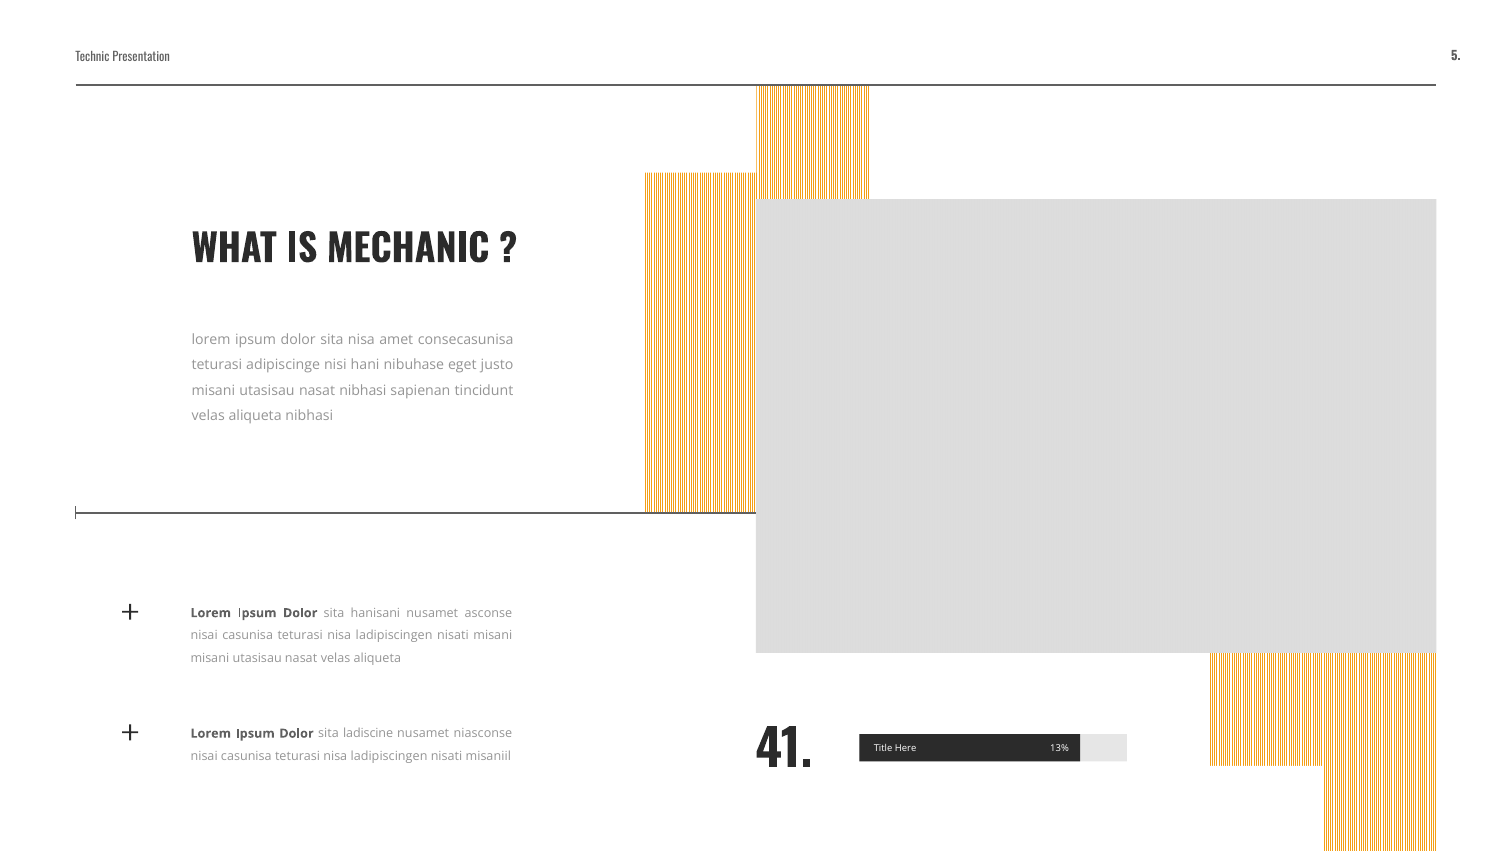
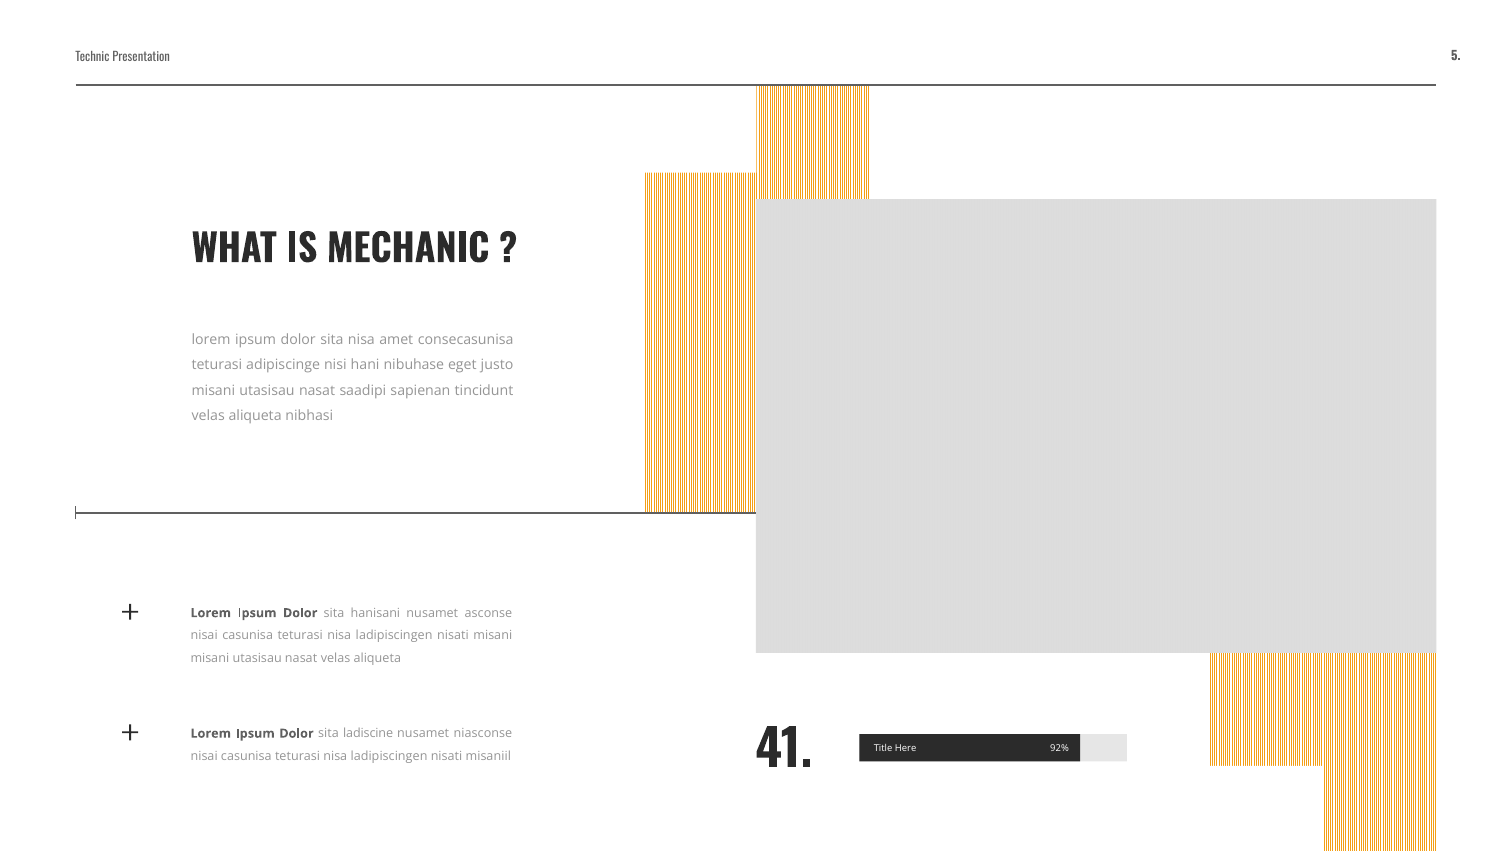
nasat nibhasi: nibhasi -> saadipi
13%: 13% -> 92%
